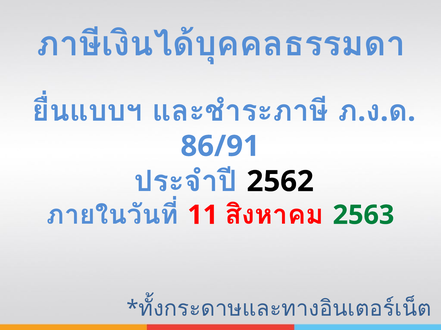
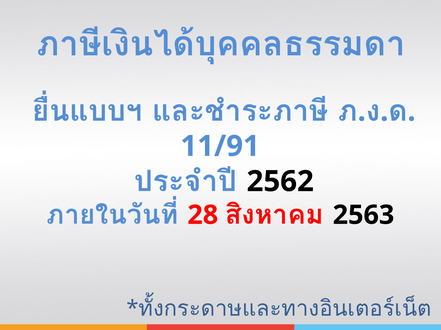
86/91: 86/91 -> 11/91
11: 11 -> 28
2563 colour: green -> black
